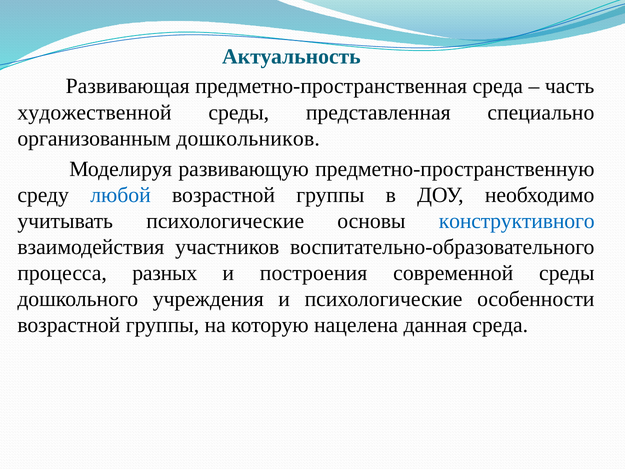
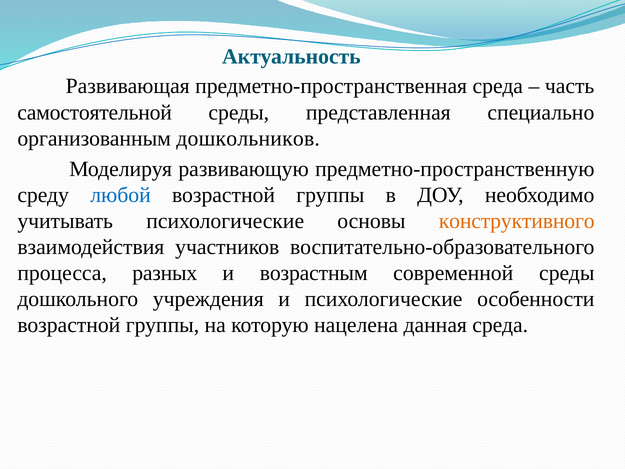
художественной: художественной -> самостоятельной
конструктивного colour: blue -> orange
построения: построения -> возрастным
